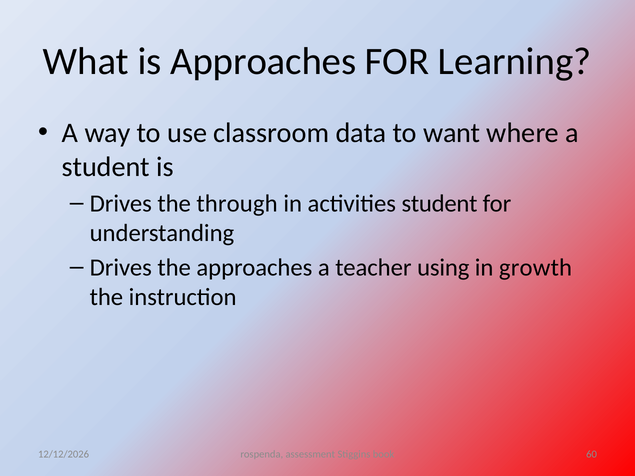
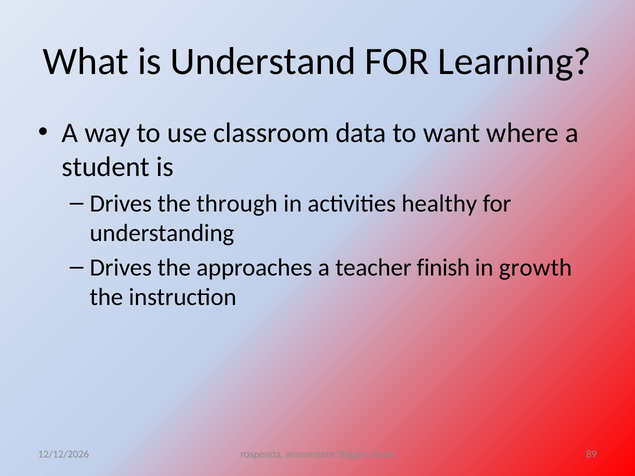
is Approaches: Approaches -> Understand
activities student: student -> healthy
using: using -> finish
60: 60 -> 89
